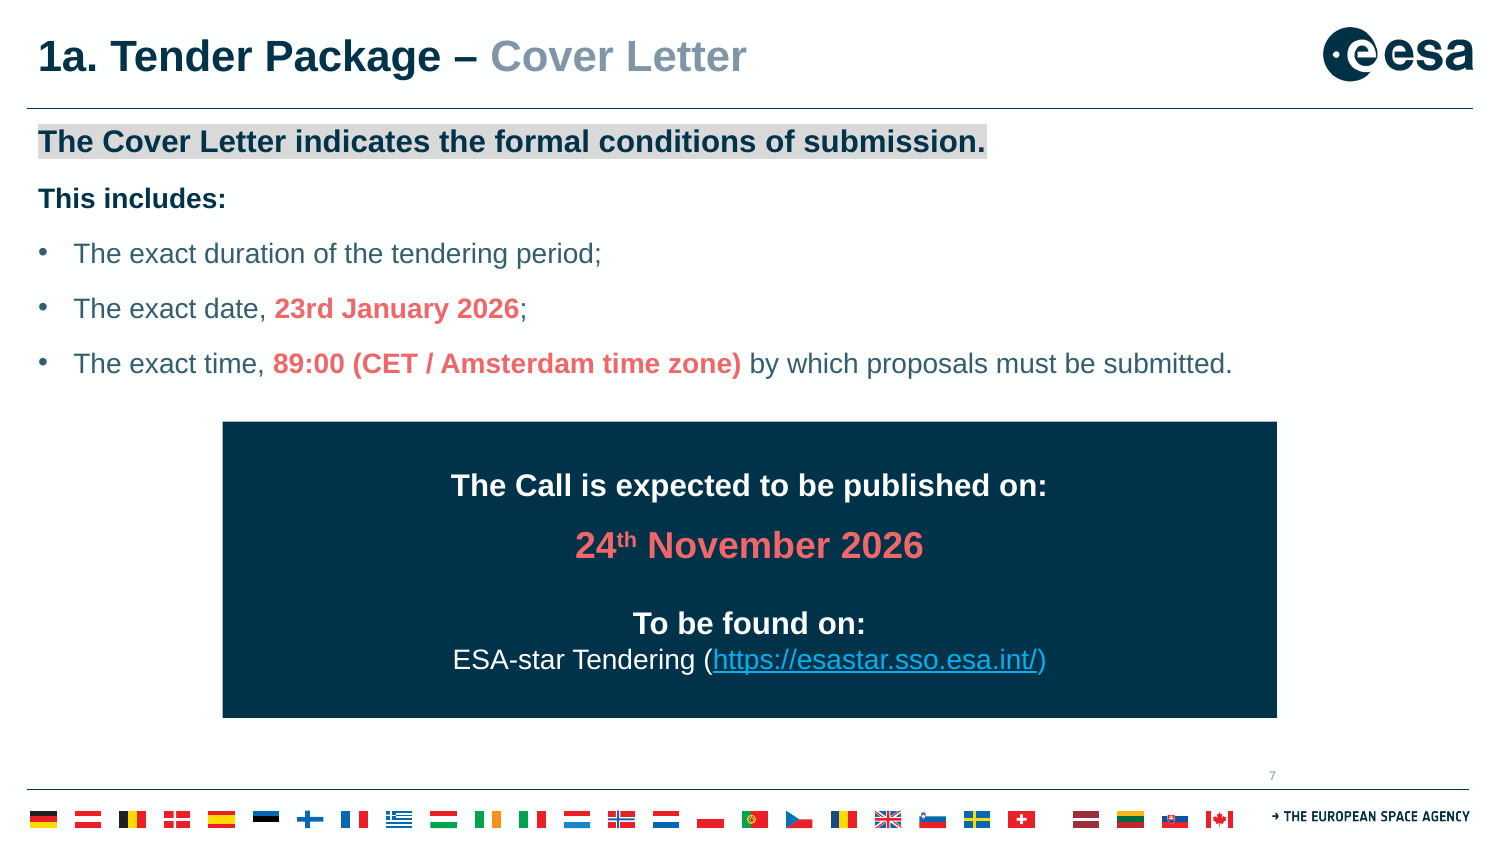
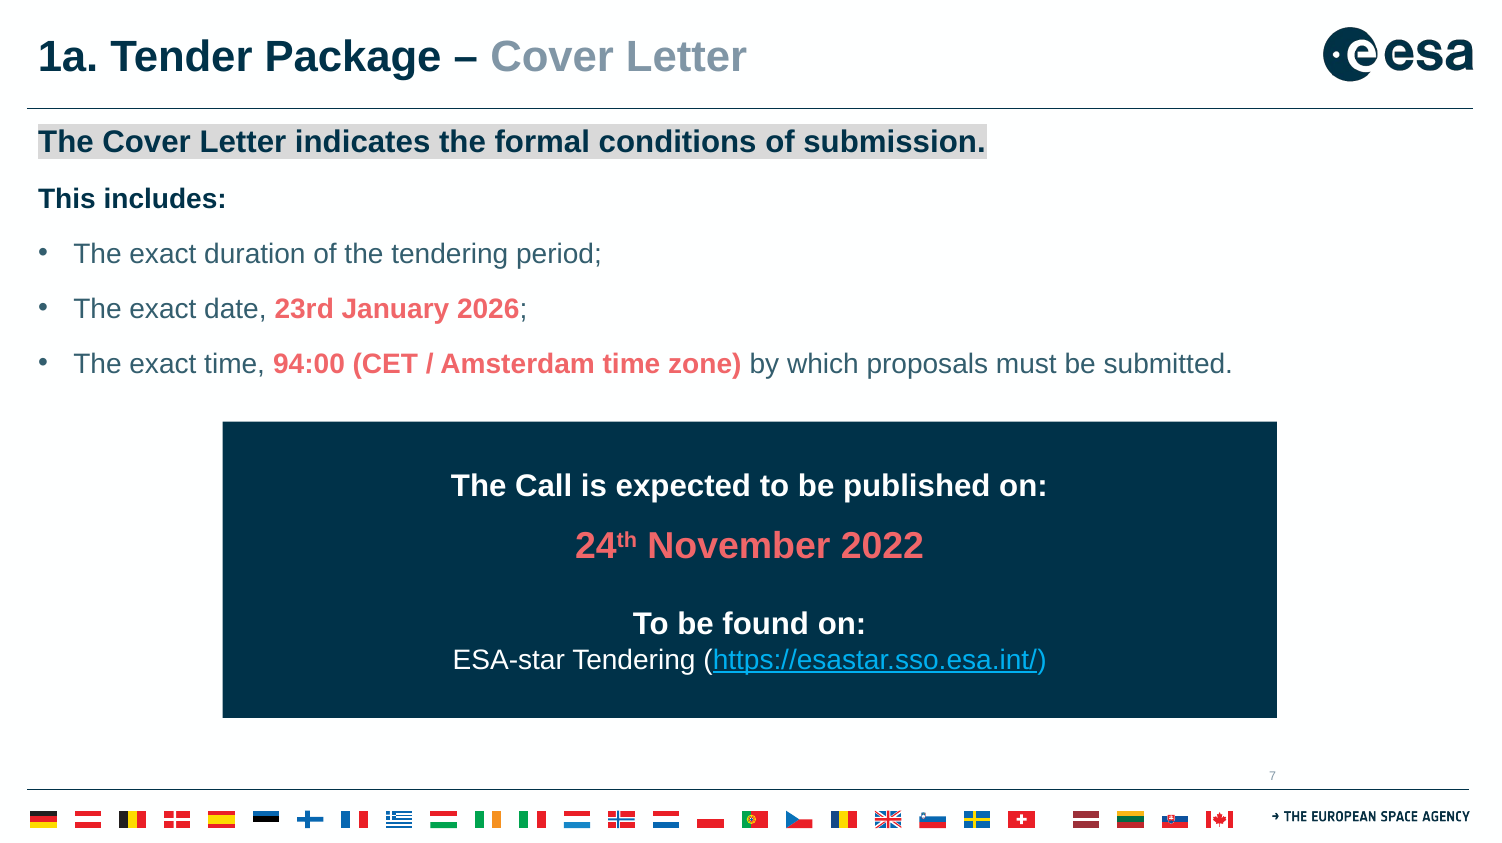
89:00: 89:00 -> 94:00
November 2026: 2026 -> 2022
